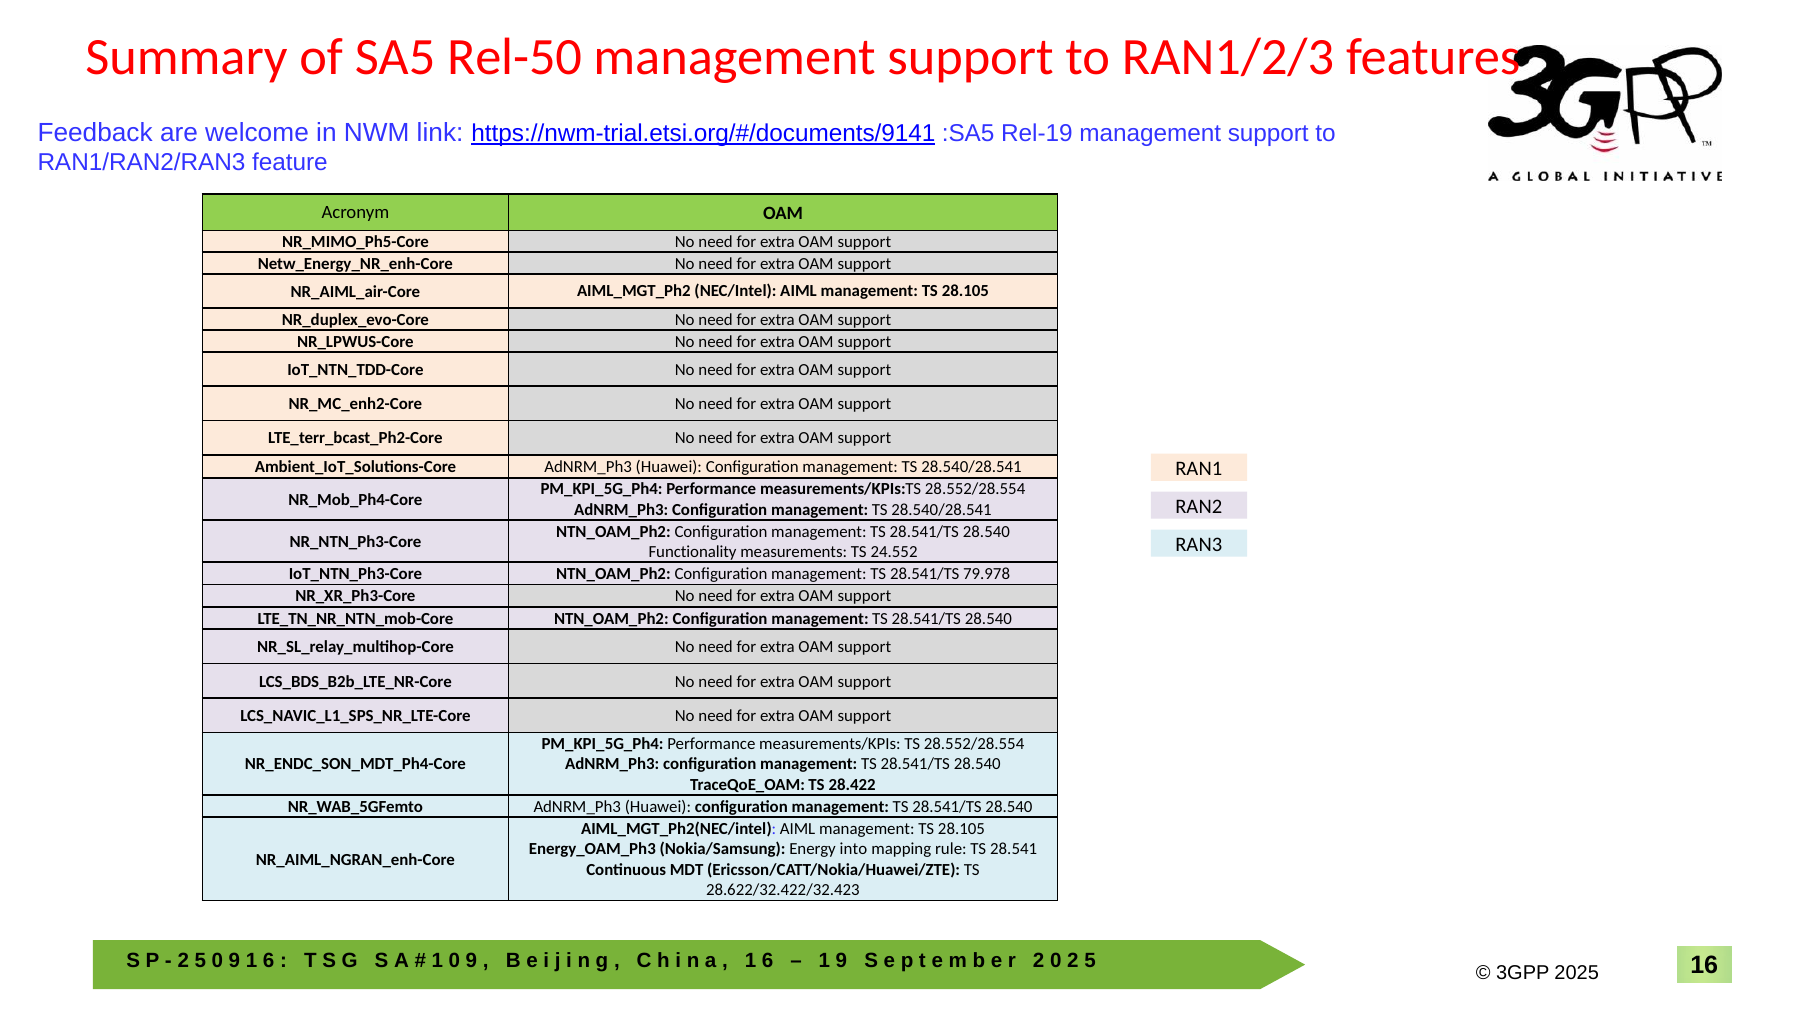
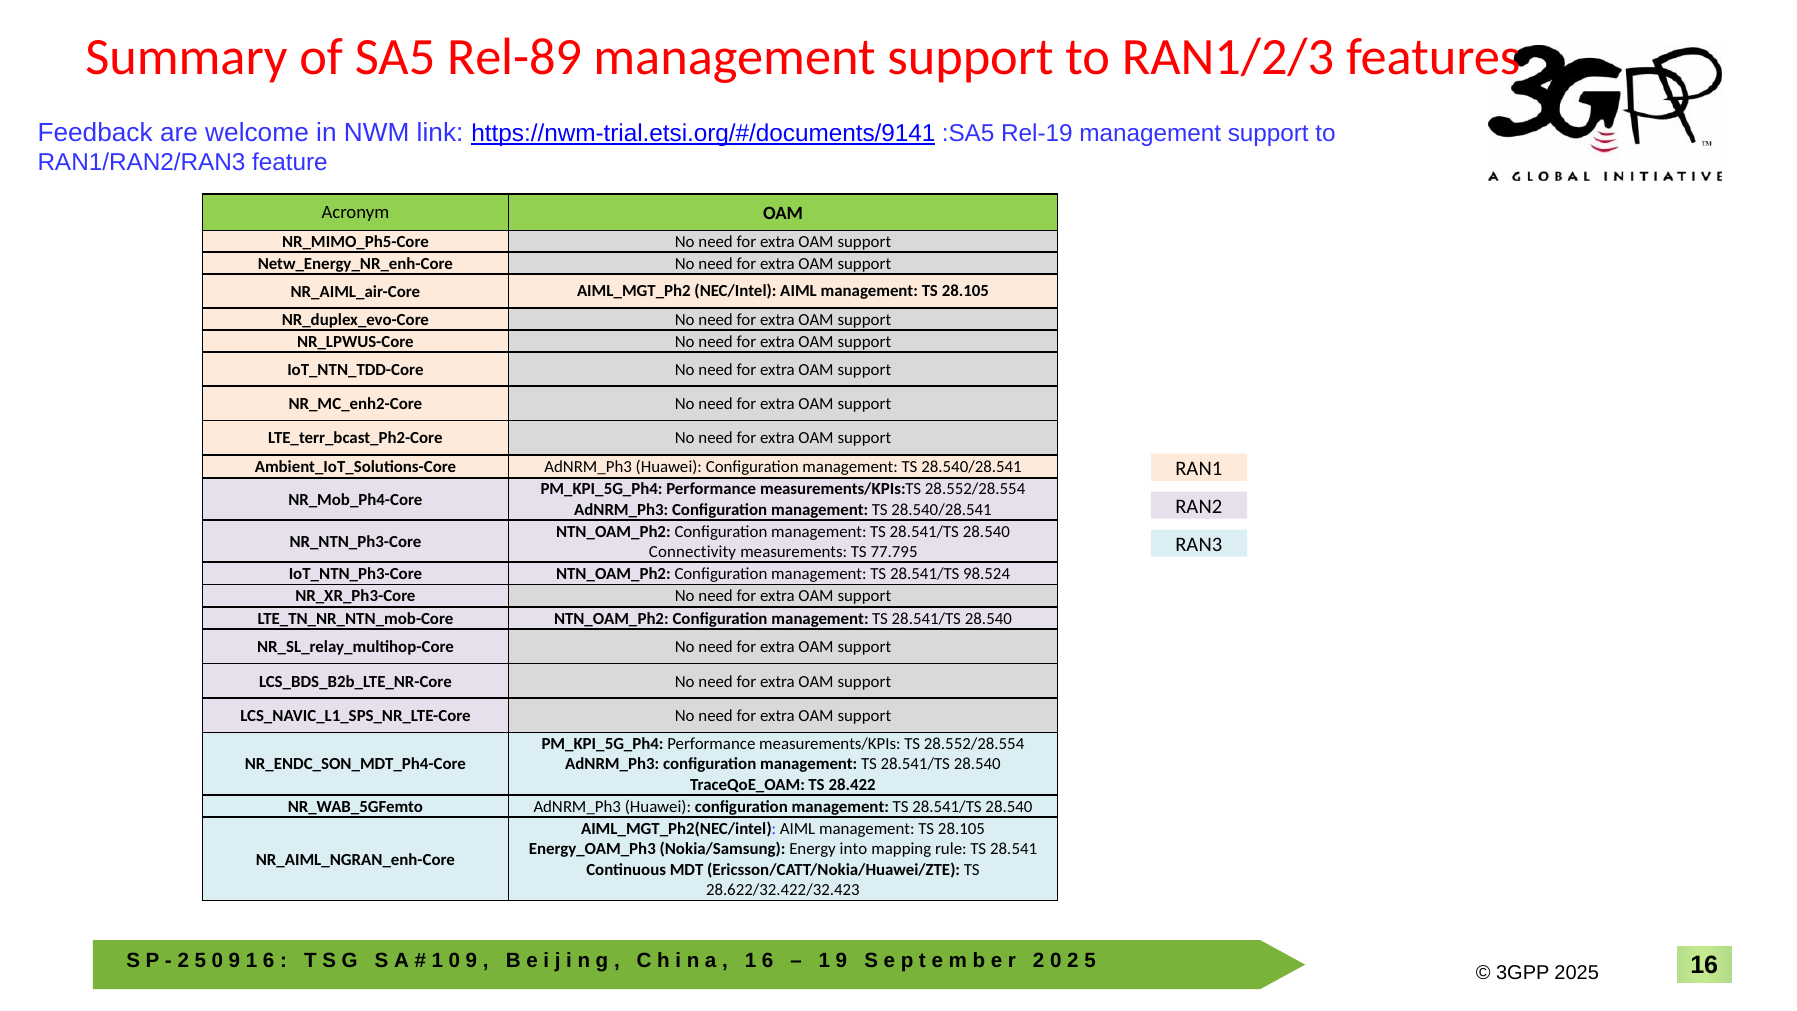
Rel-50: Rel-50 -> Rel-89
Functionality: Functionality -> Connectivity
24.552: 24.552 -> 77.795
79.978: 79.978 -> 98.524
